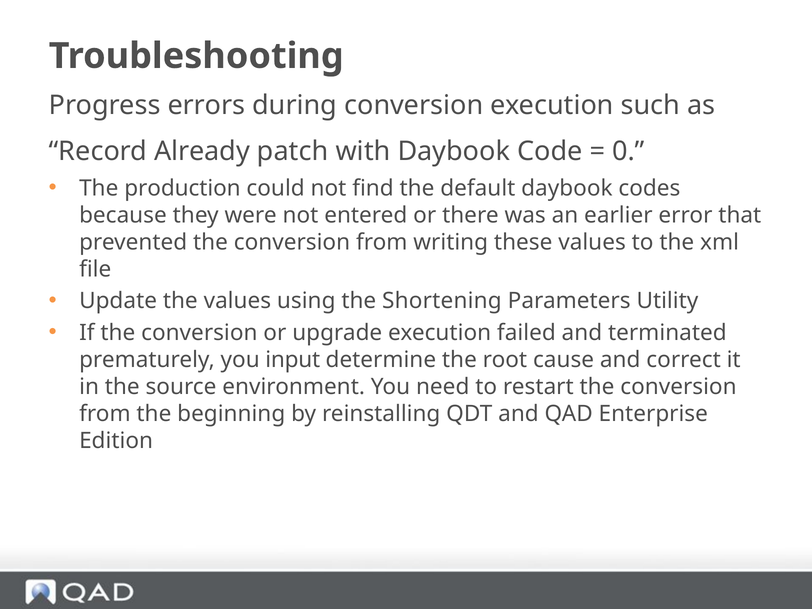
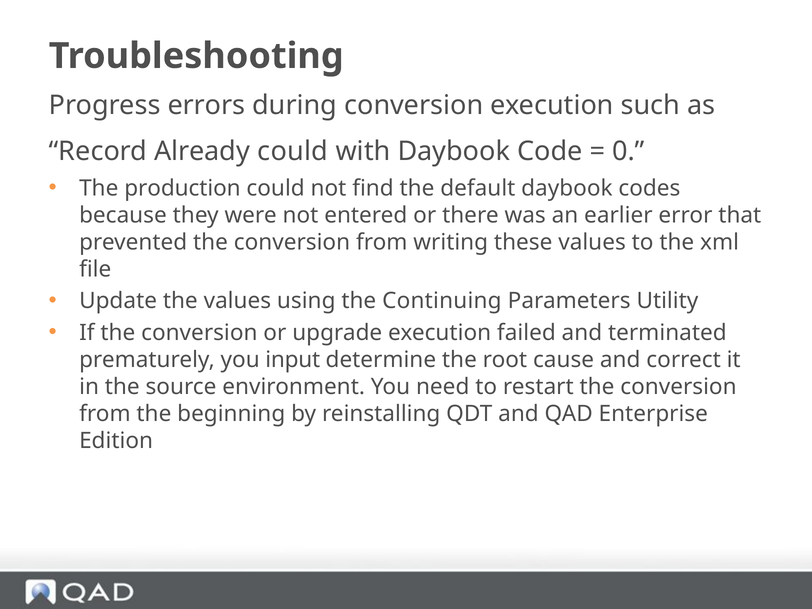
Already patch: patch -> could
Shortening: Shortening -> Continuing
